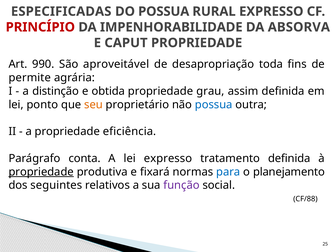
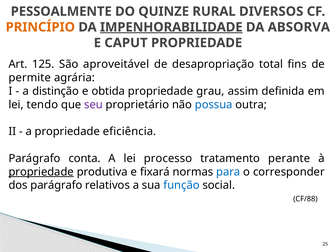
ESPECIFICADAS: ESPECIFICADAS -> PESSOALMENTE
DO POSSUA: POSSUA -> QUINZE
RURAL EXPRESSO: EXPRESSO -> DIVERSOS
PRINCÍPIO colour: red -> orange
IMPENHORABILIDADE underline: none -> present
990: 990 -> 125
toda: toda -> total
ponto: ponto -> tendo
seu colour: orange -> purple
lei expresso: expresso -> processo
tratamento definida: definida -> perante
planejamento: planejamento -> corresponder
dos seguintes: seguintes -> parágrafo
função colour: purple -> blue
